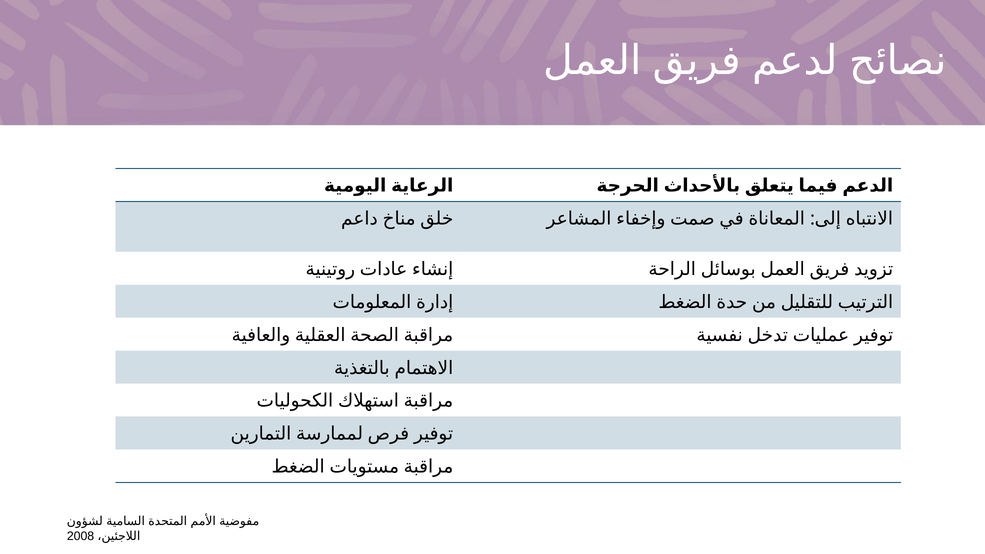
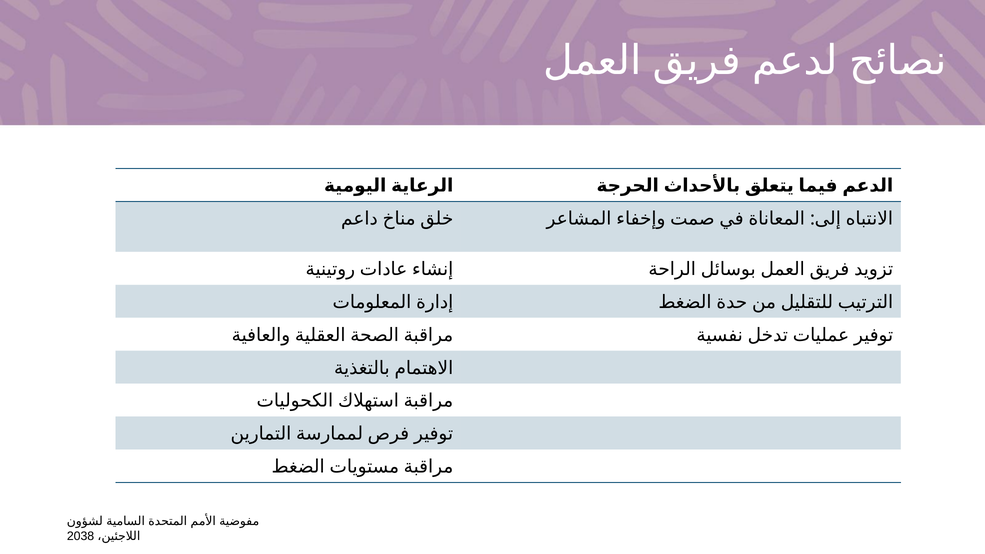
2008: 2008 -> 2038
